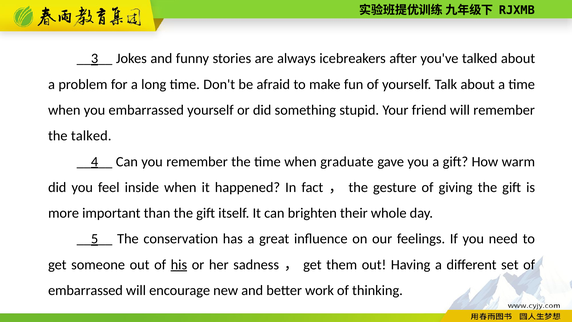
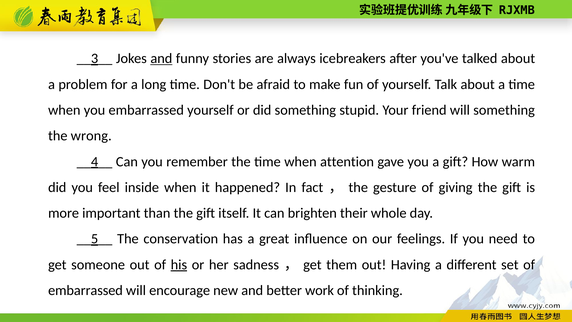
and at (161, 59) underline: none -> present
will remember: remember -> something
the talked: talked -> wrong
graduate: graduate -> attention
